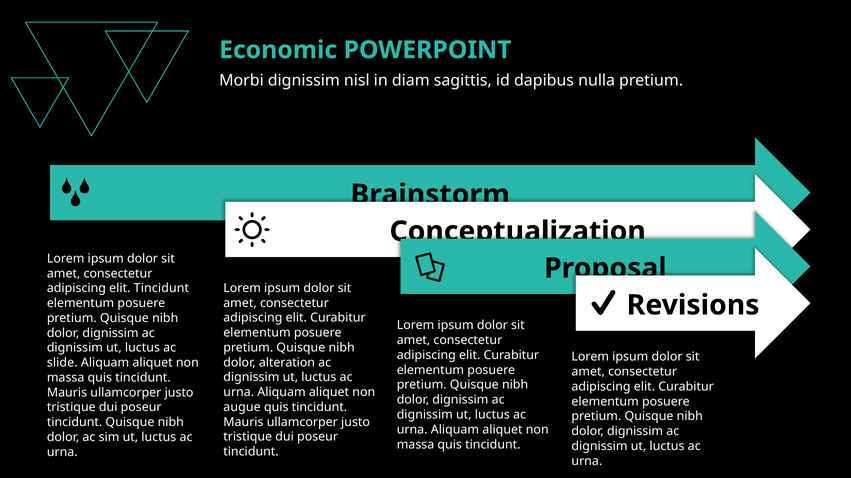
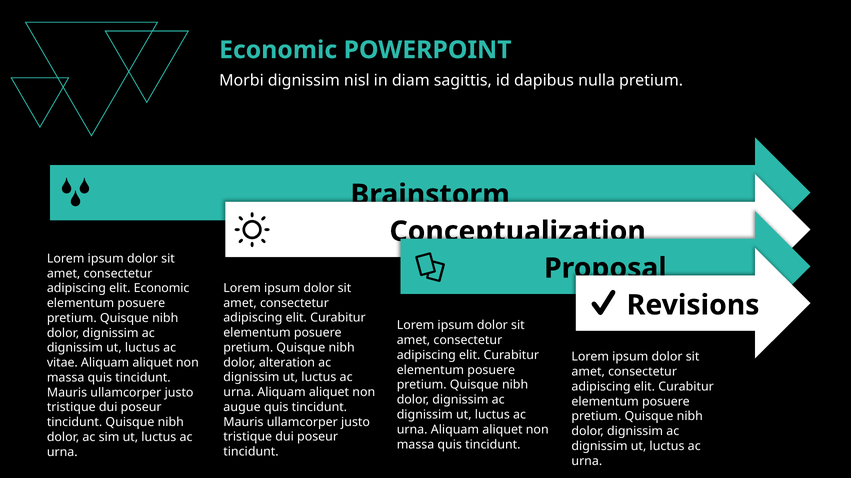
elit Tincidunt: Tincidunt -> Economic
slide: slide -> vitae
